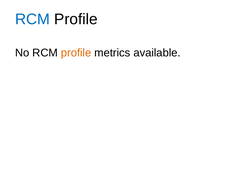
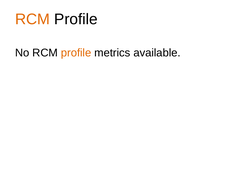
RCM at (32, 19) colour: blue -> orange
